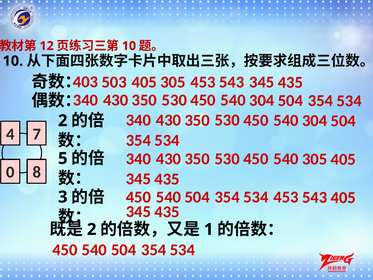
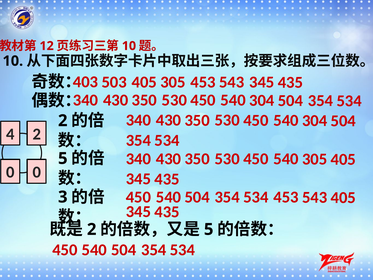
4 7: 7 -> 2
0 8: 8 -> 0
1 at (209, 229): 1 -> 5
